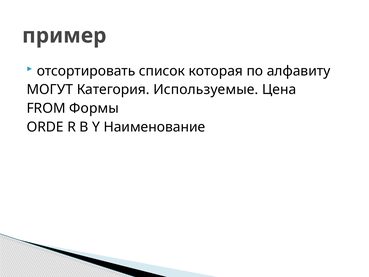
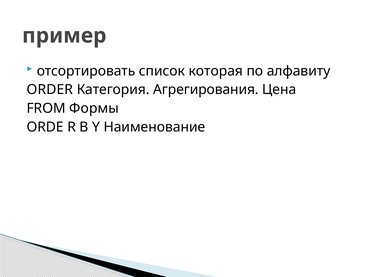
МОГУТ: МОГУТ -> ORDER
Используемые: Используемые -> Агрегирования
